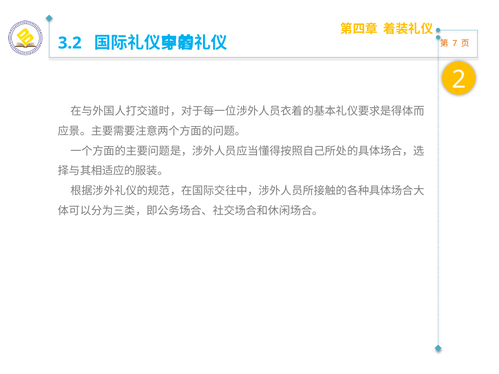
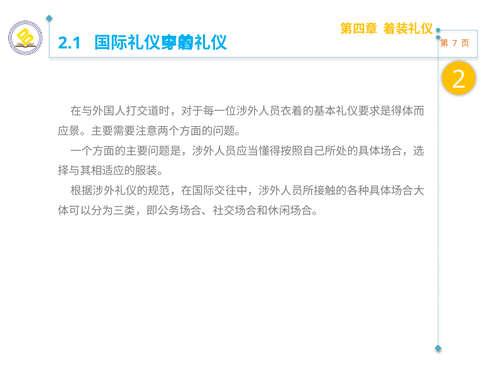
3.2: 3.2 -> 2.1
